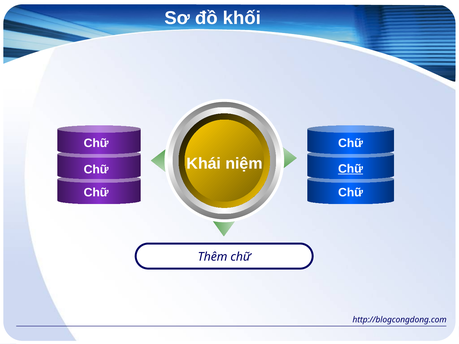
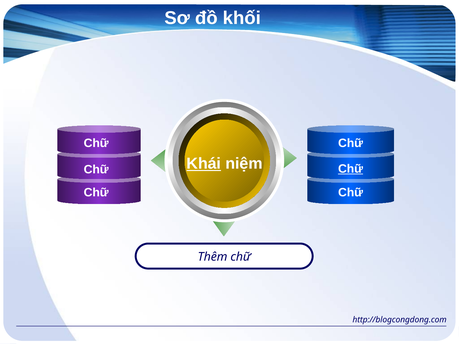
Khái underline: none -> present
